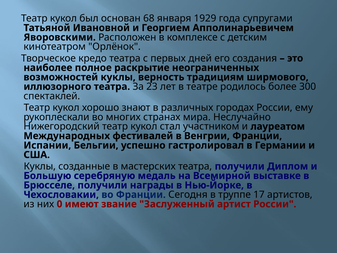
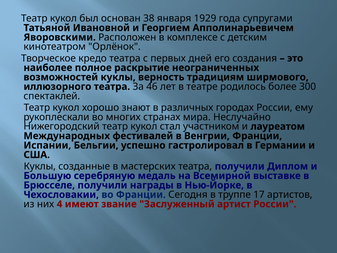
68: 68 -> 38
23: 23 -> 46
0: 0 -> 4
